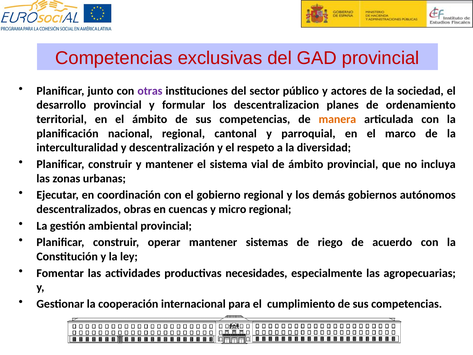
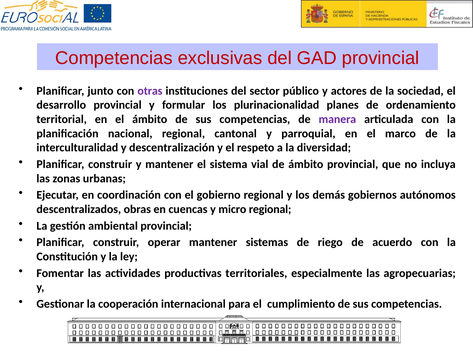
descentralizacion: descentralizacion -> plurinacionalidad
manera colour: orange -> purple
necesidades: necesidades -> territoriales
